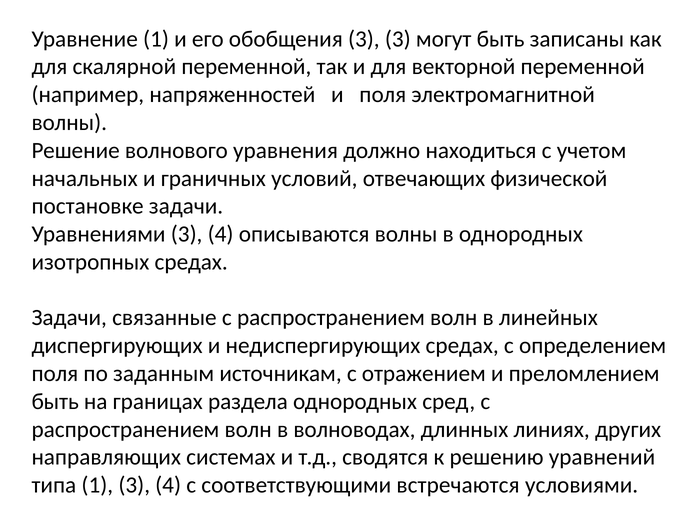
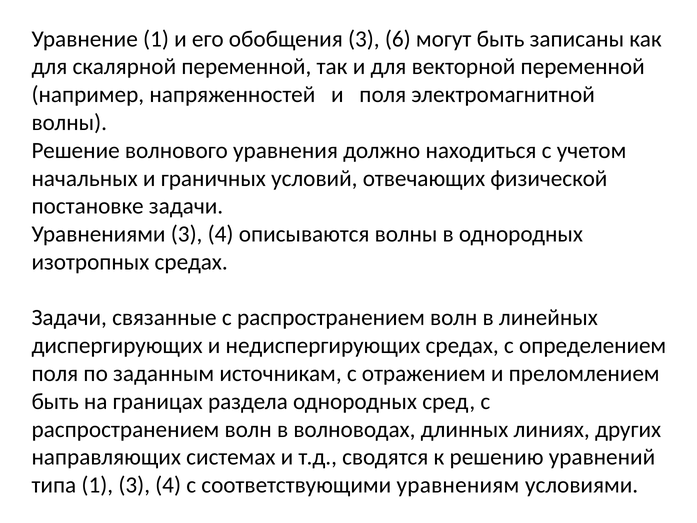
3 3: 3 -> 6
встречаются: встречаются -> уравнениям
